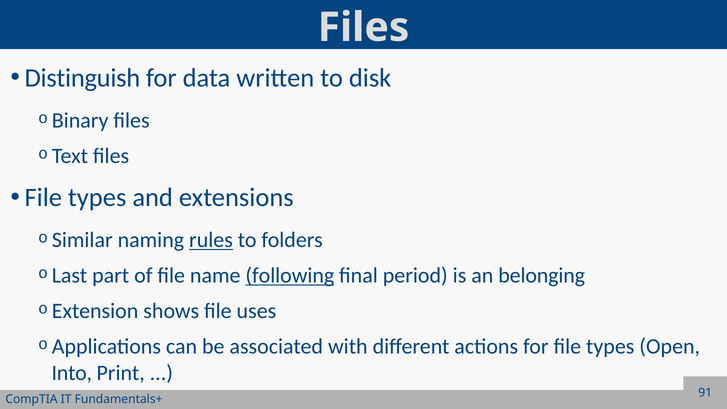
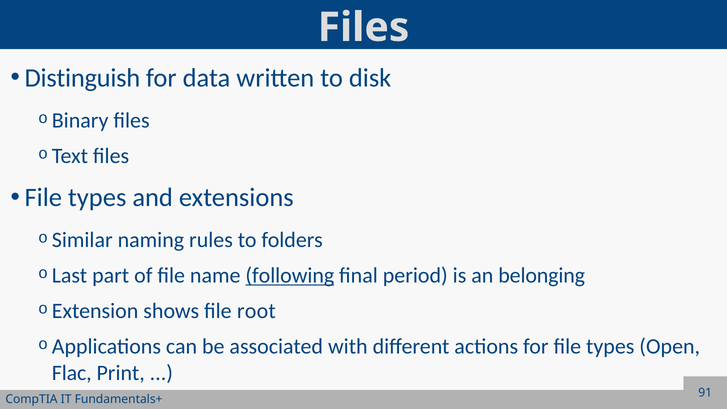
rules underline: present -> none
uses: uses -> root
Into: Into -> Flac
